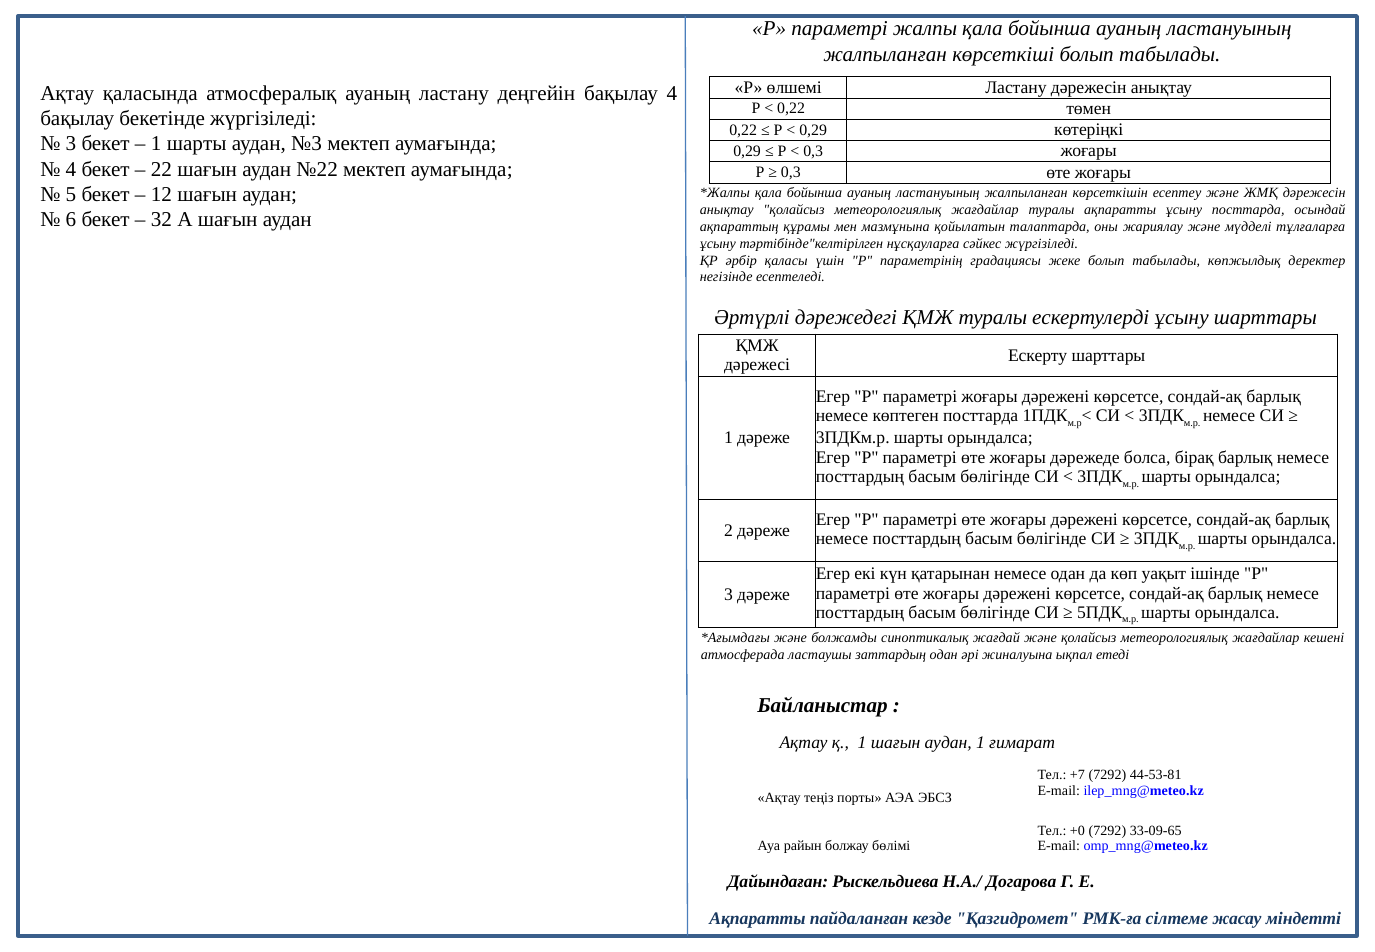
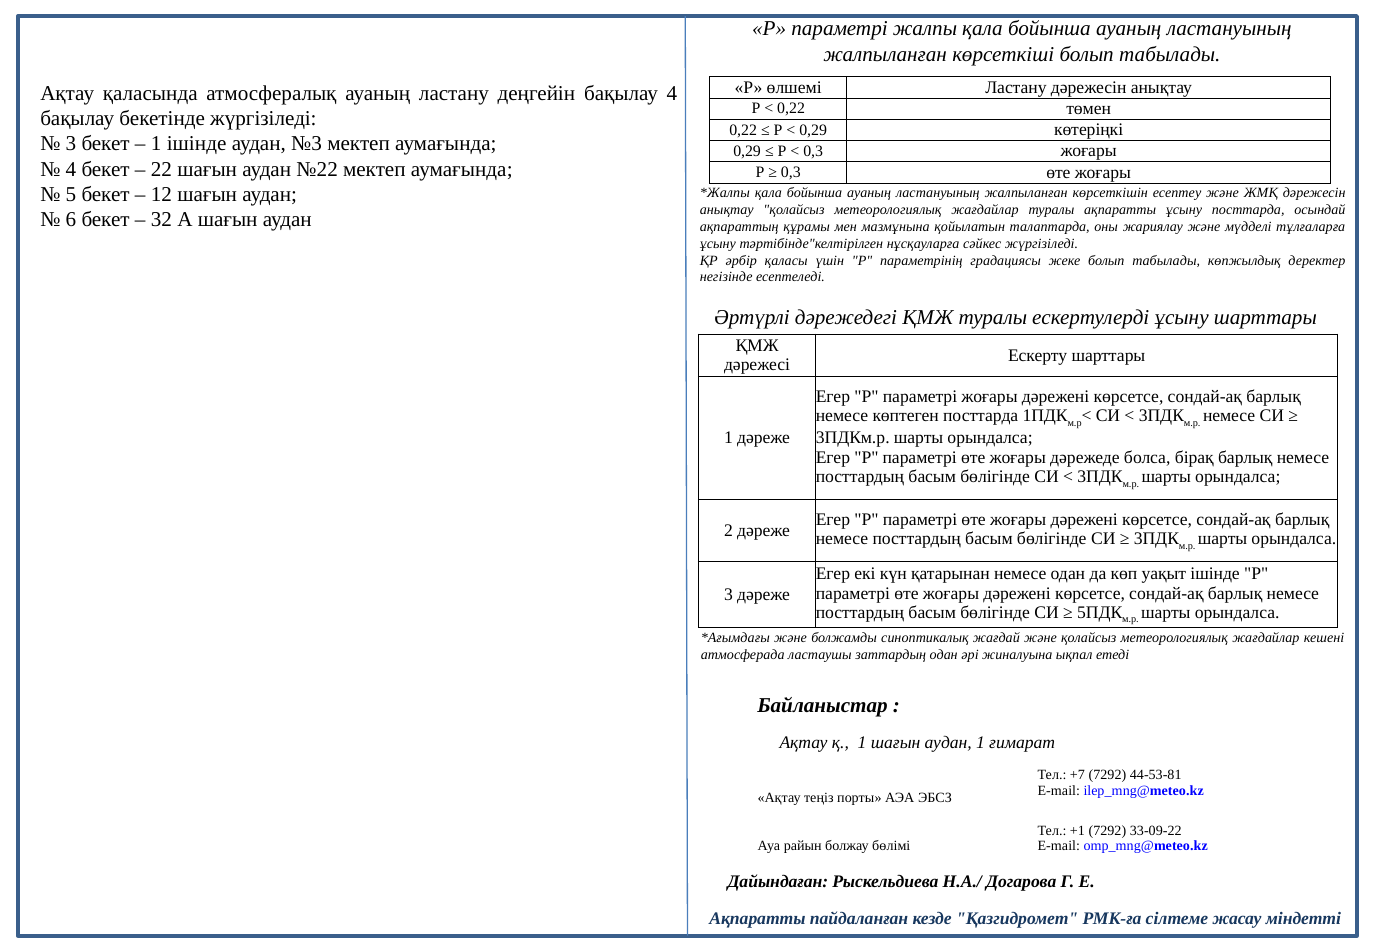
1 шарты: шарты -> ішінде
+0: +0 -> +1
33-09-65: 33-09-65 -> 33-09-22
